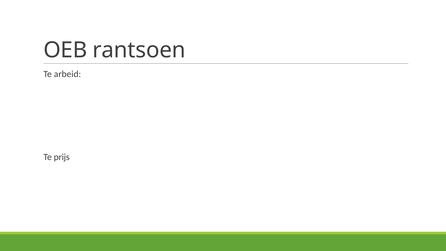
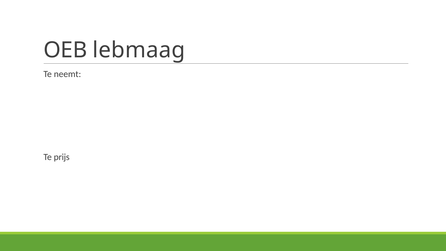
rantsoen: rantsoen -> lebmaag
arbeid: arbeid -> neemt
